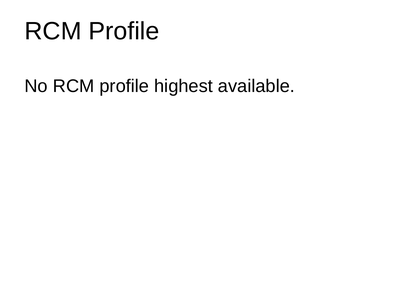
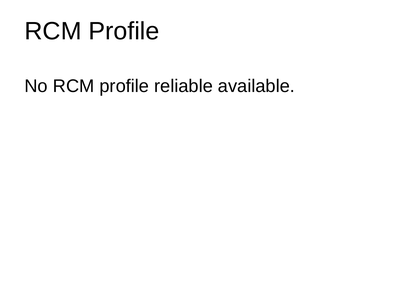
highest: highest -> reliable
